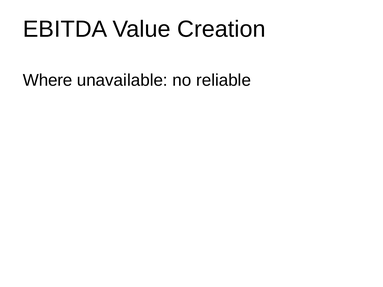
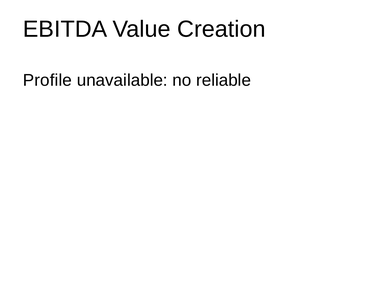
Where: Where -> Profile
